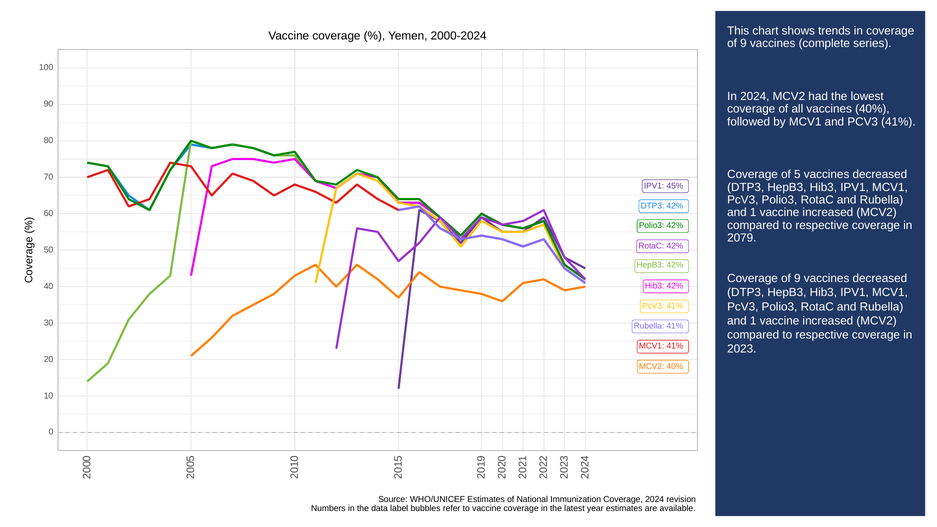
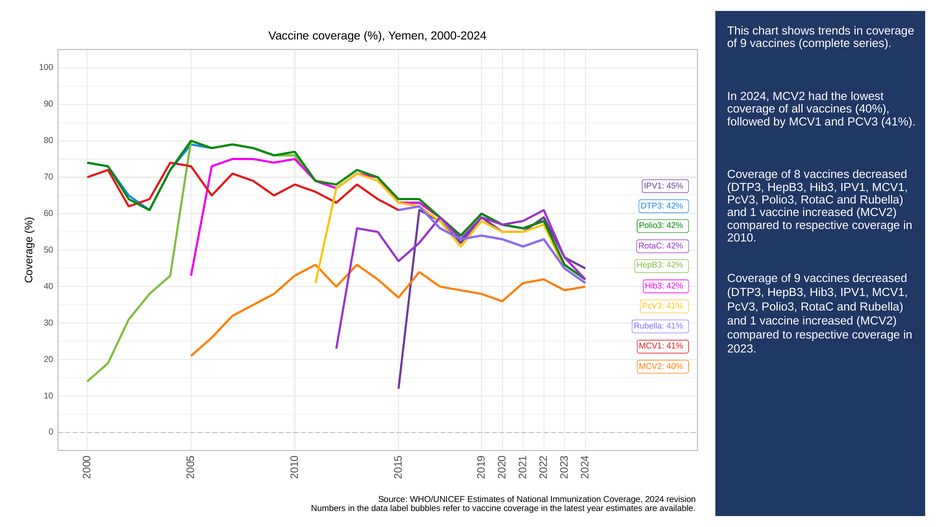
of 5: 5 -> 8
2079: 2079 -> 2010
